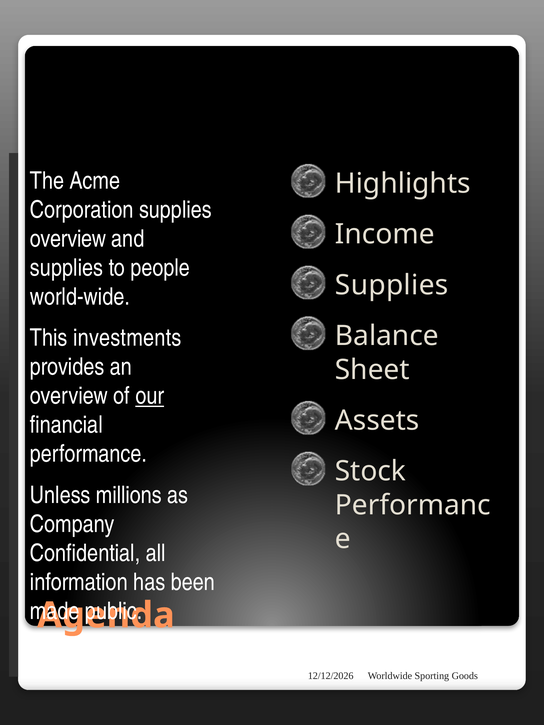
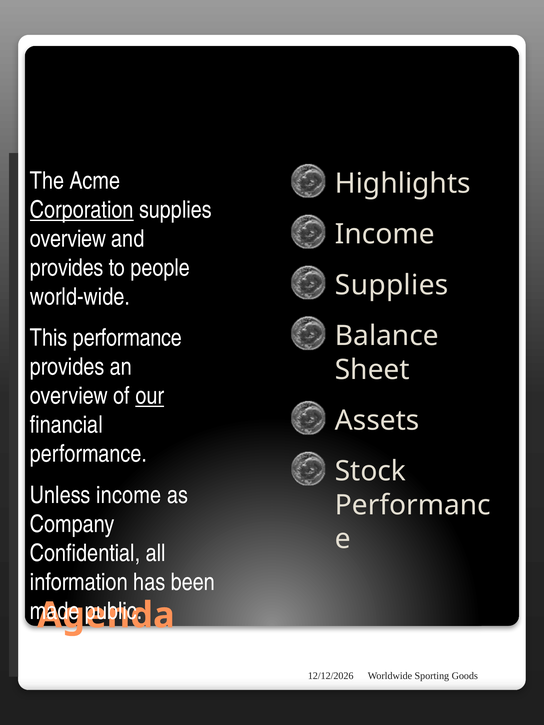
Corporation underline: none -> present
supplies at (67, 268): supplies -> provides
This investments: investments -> performance
Unless millions: millions -> income
